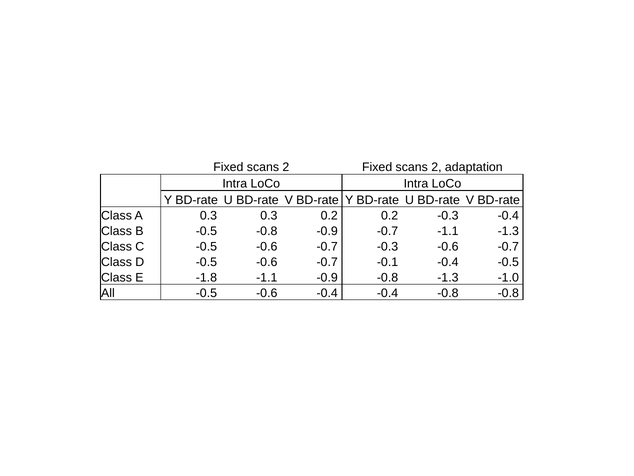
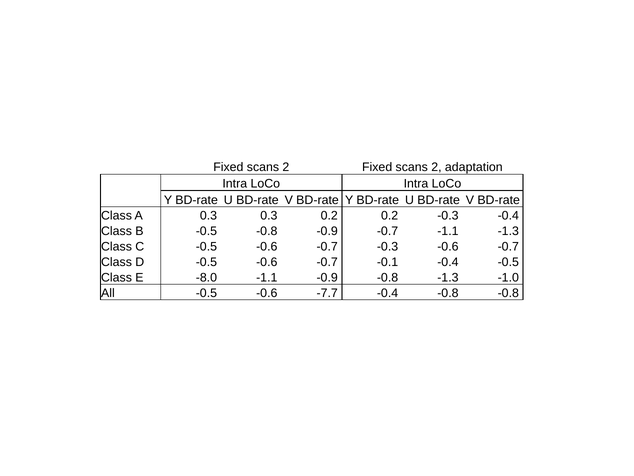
-1.8: -1.8 -> -8.0
-0.6 -0.4: -0.4 -> -7.7
